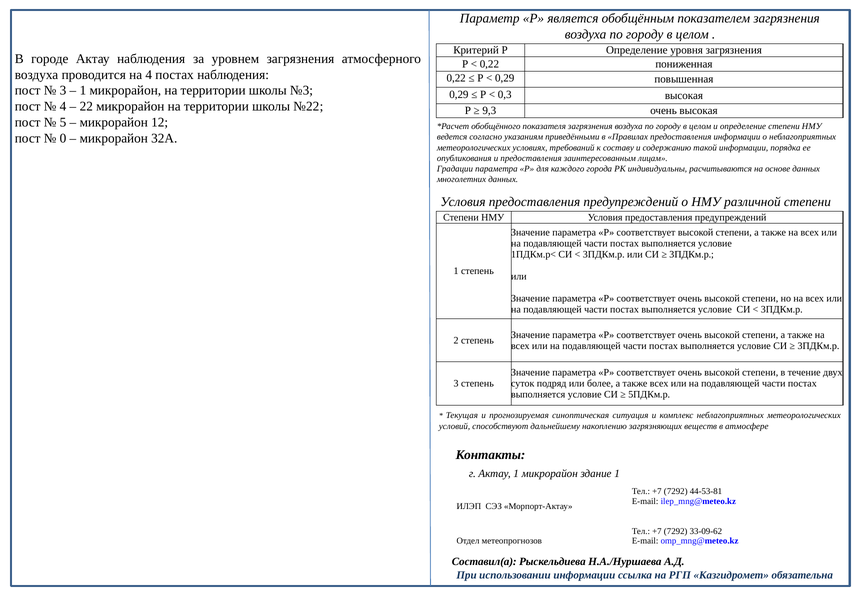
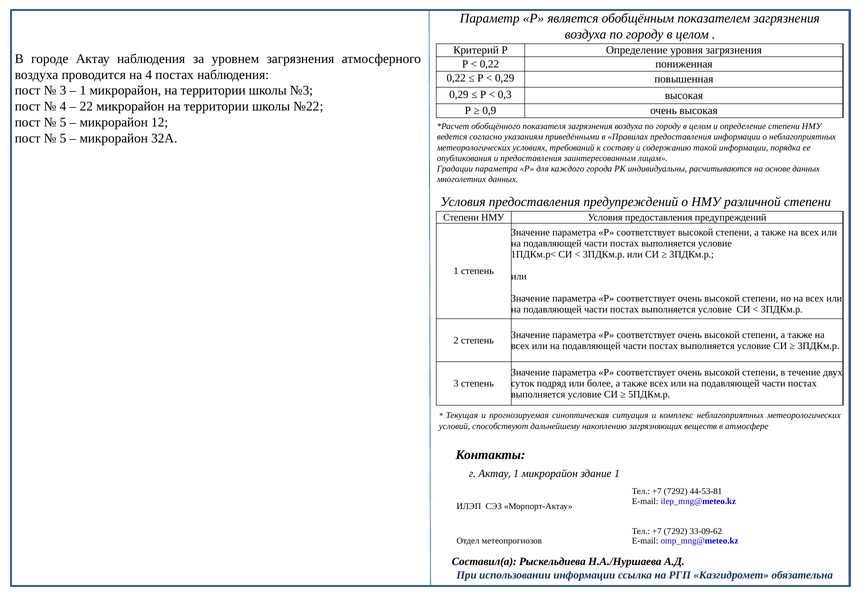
9,3: 9,3 -> 0,9
0 at (63, 138): 0 -> 5
